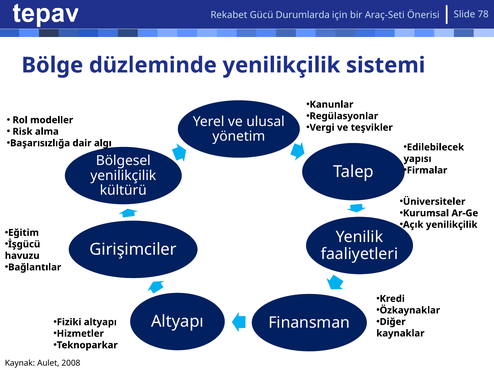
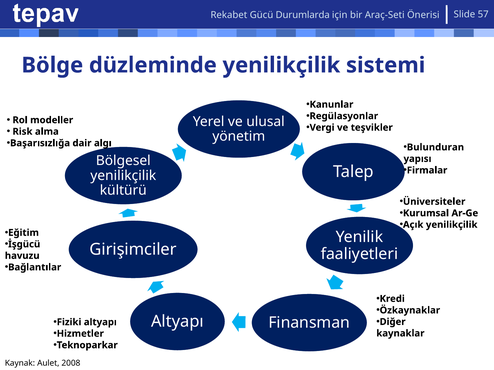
78: 78 -> 57
Edilebilecek: Edilebilecek -> Bulunduran
